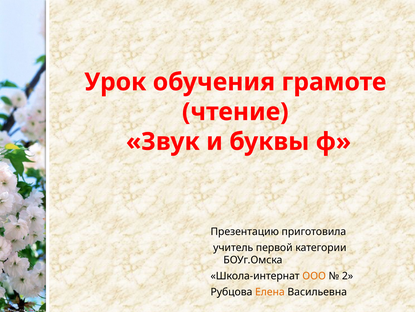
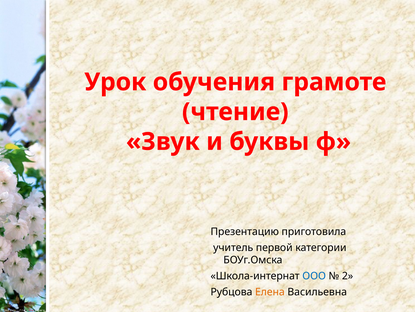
ООО colour: orange -> blue
